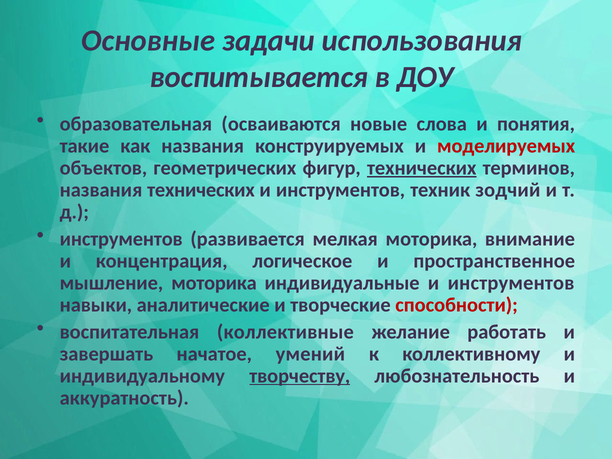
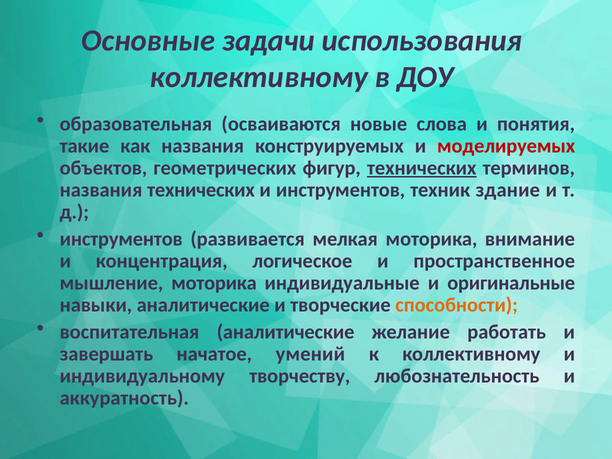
воспитывается at (259, 77): воспитывается -> коллективному
зодчий: зодчий -> здание
индивидуальные и инструментов: инструментов -> оригинальные
способности colour: red -> orange
воспитательная коллективные: коллективные -> аналитические
творчеству underline: present -> none
